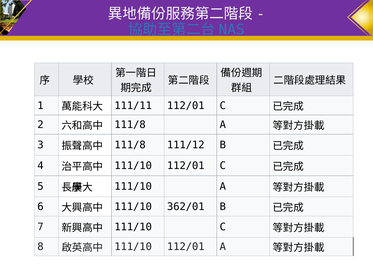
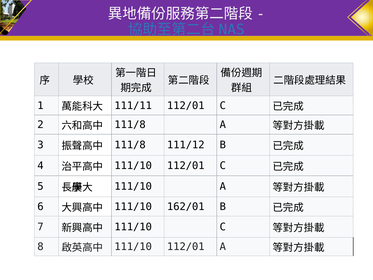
362/01: 362/01 -> 162/01
